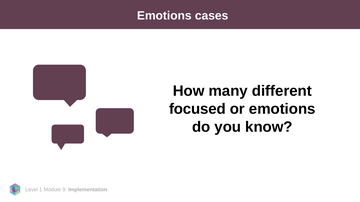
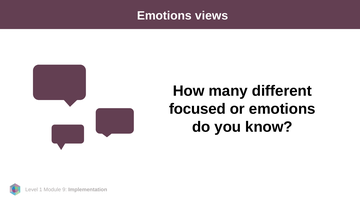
cases: cases -> views
